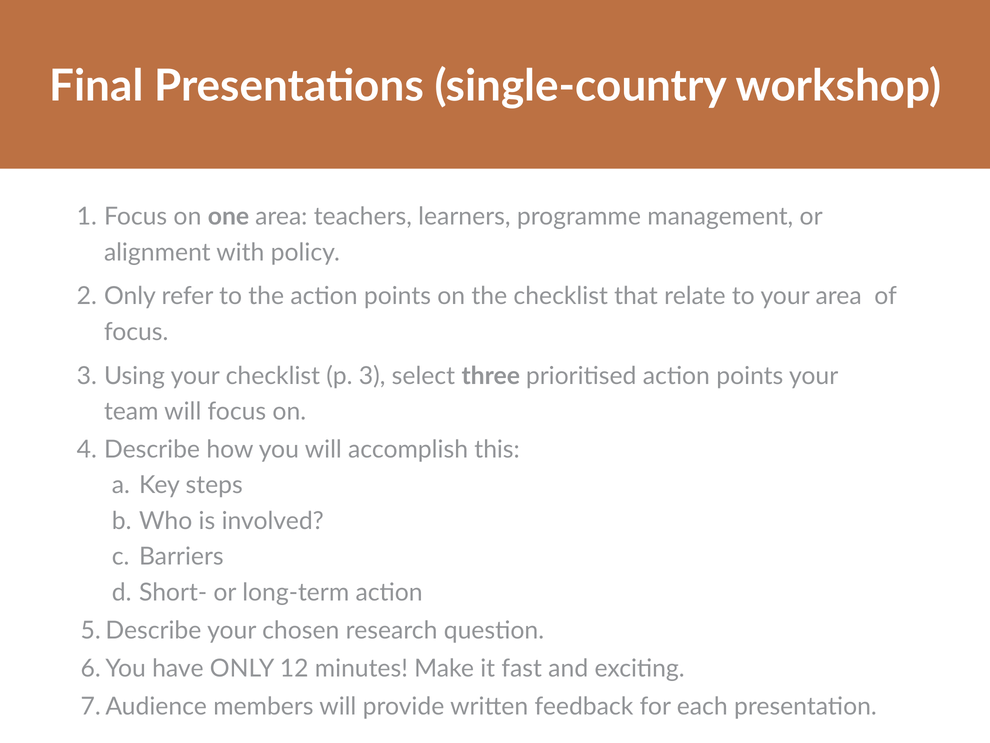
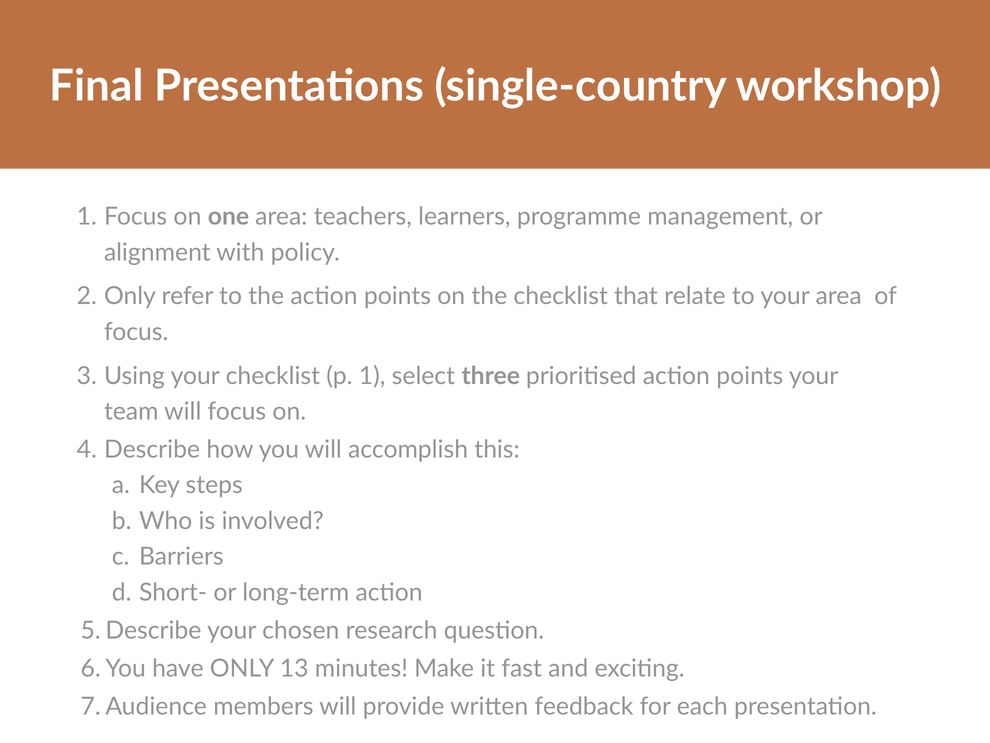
p 3: 3 -> 1
12: 12 -> 13
